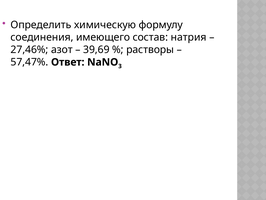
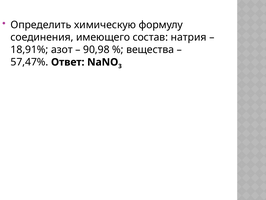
27,46%: 27,46% -> 18,91%
39,69: 39,69 -> 90,98
растворы: растворы -> вещества
